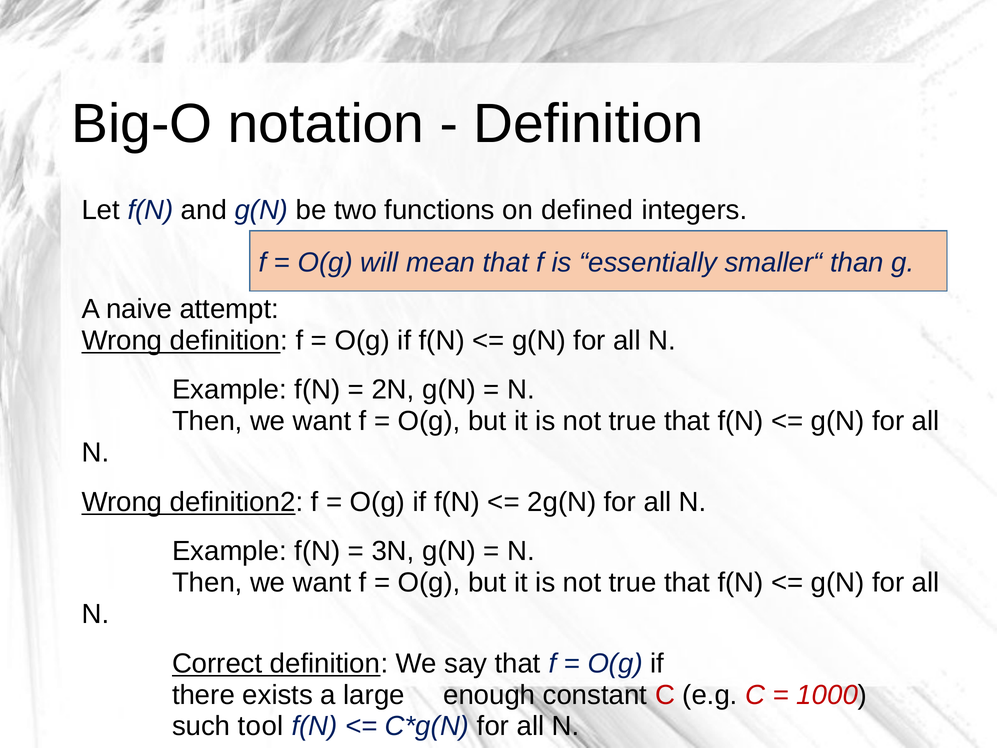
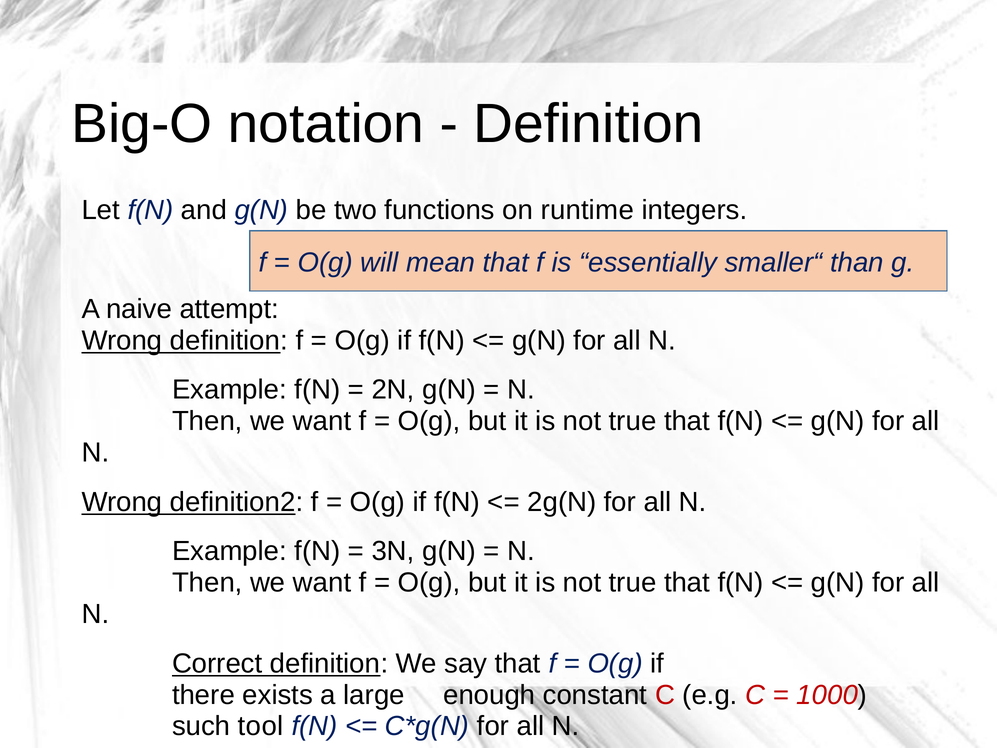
defined: defined -> runtime
